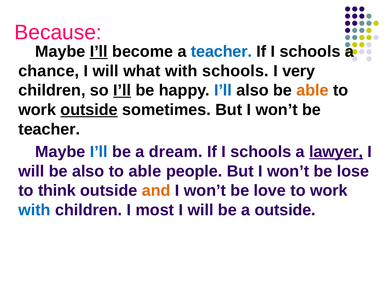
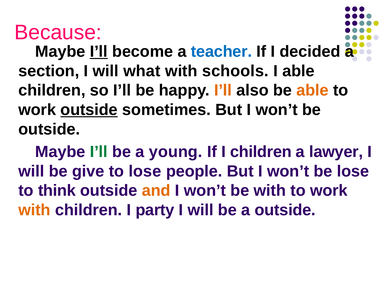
schools at (310, 51): schools -> decided
chance: chance -> section
I very: very -> able
I’ll at (122, 90) underline: present -> none
I’ll at (223, 90) colour: blue -> orange
teacher at (49, 129): teacher -> outside
I’ll at (99, 151) colour: blue -> green
dream: dream -> young
schools at (261, 151): schools -> children
lawyer underline: present -> none
be also: also -> give
to able: able -> lose
be love: love -> with
with at (34, 209) colour: blue -> orange
most: most -> party
